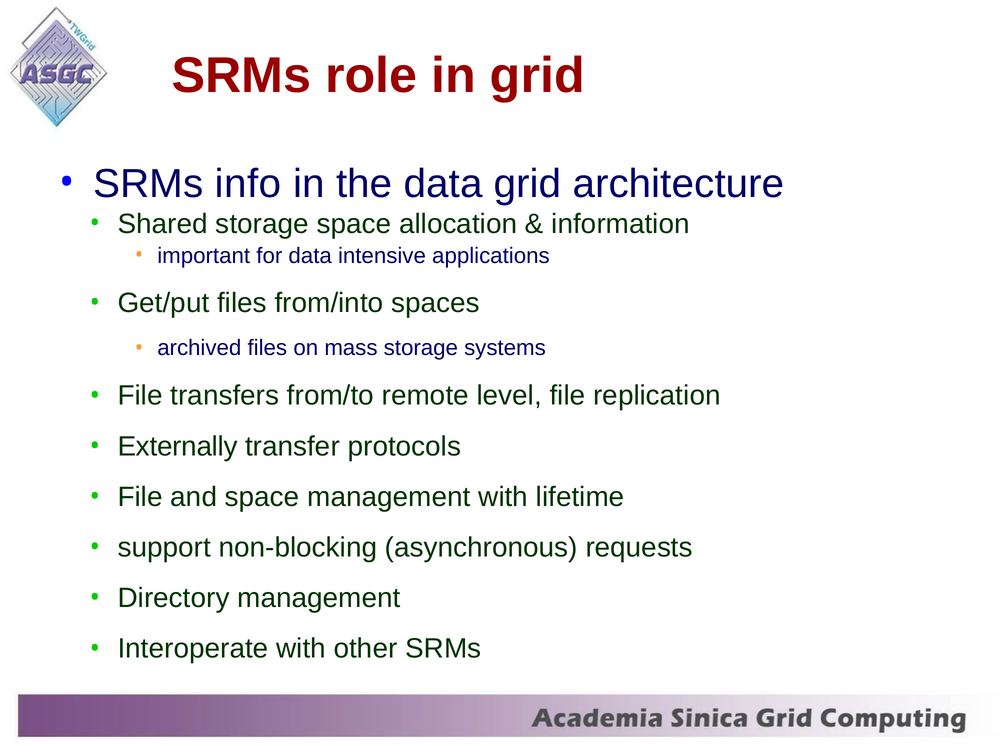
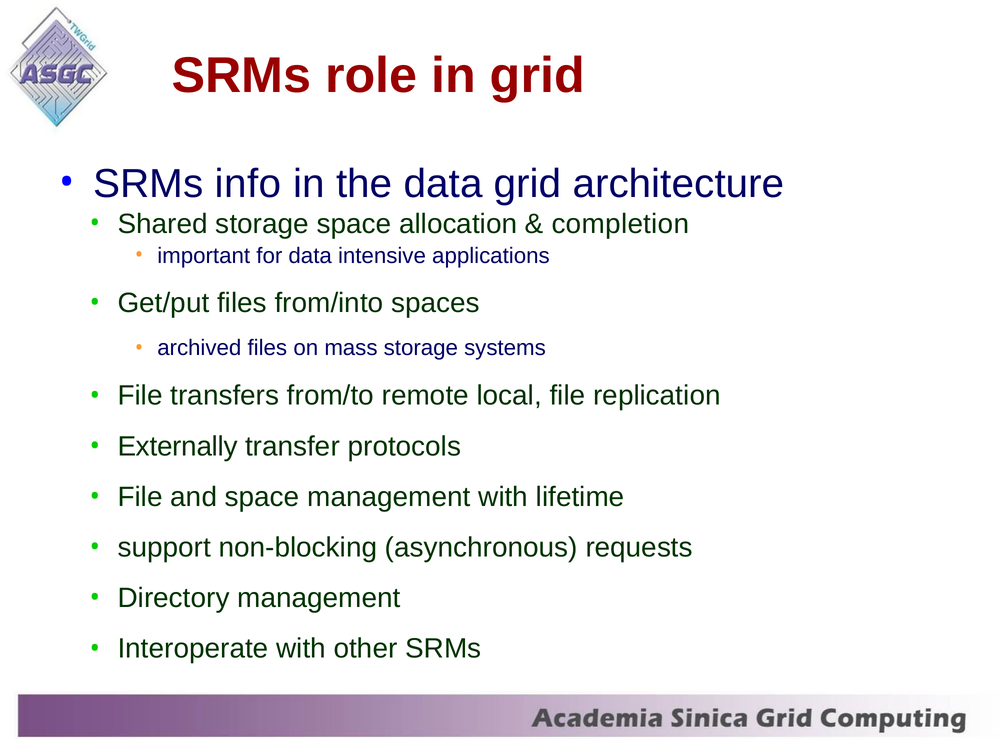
information: information -> completion
level: level -> local
